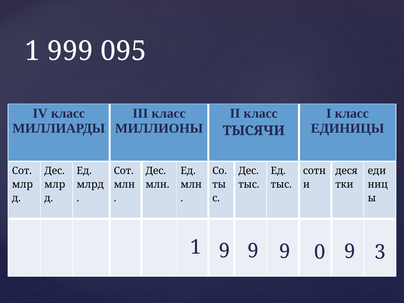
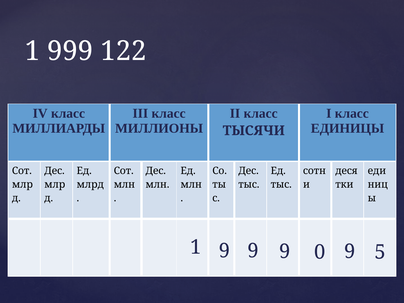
095: 095 -> 122
3: 3 -> 5
